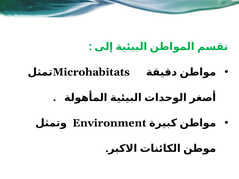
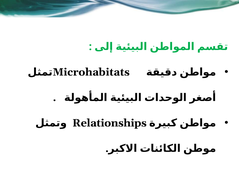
Environment: Environment -> Relationships
